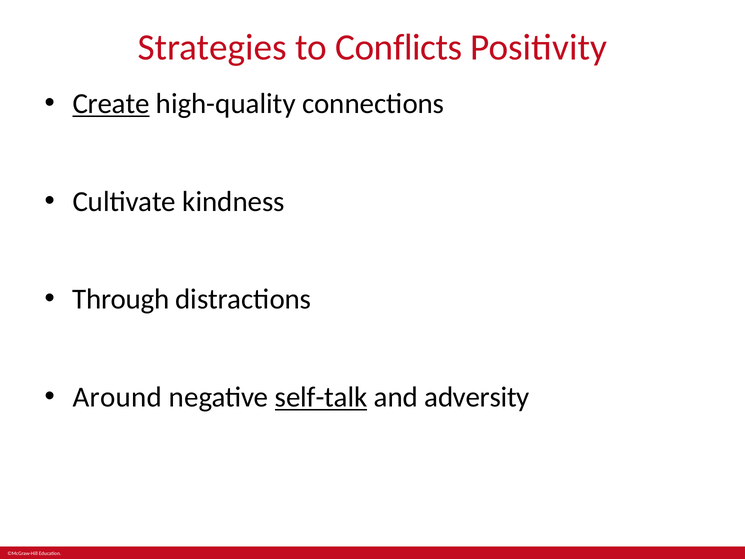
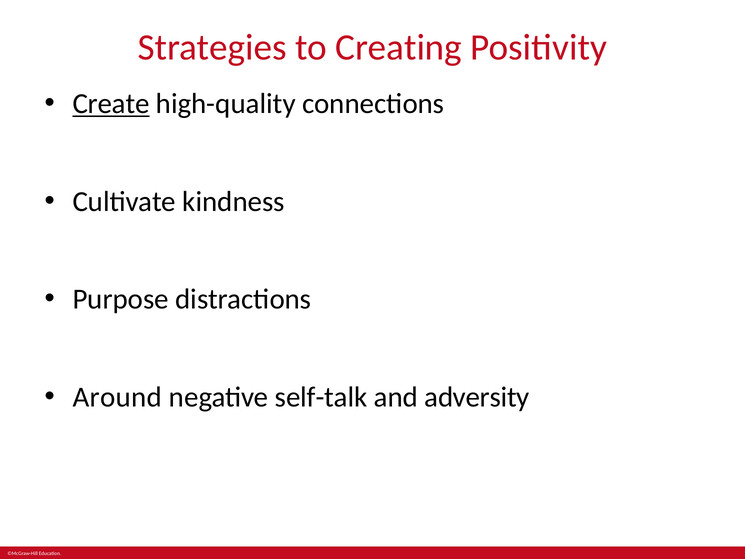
Conflicts: Conflicts -> Creating
Through: Through -> Purpose
self-talk underline: present -> none
